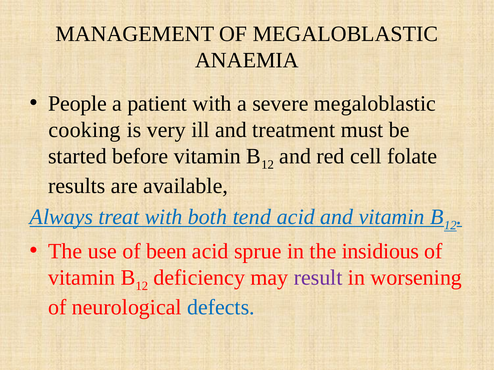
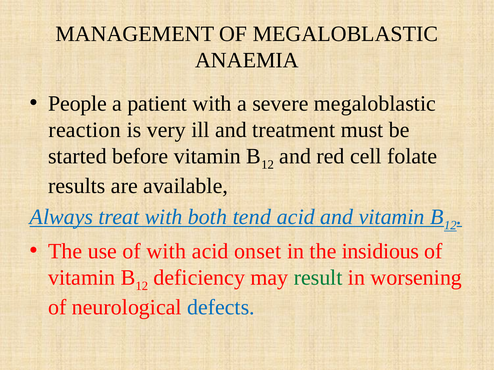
cooking: cooking -> reaction
of been: been -> with
sprue: sprue -> onset
result colour: purple -> green
